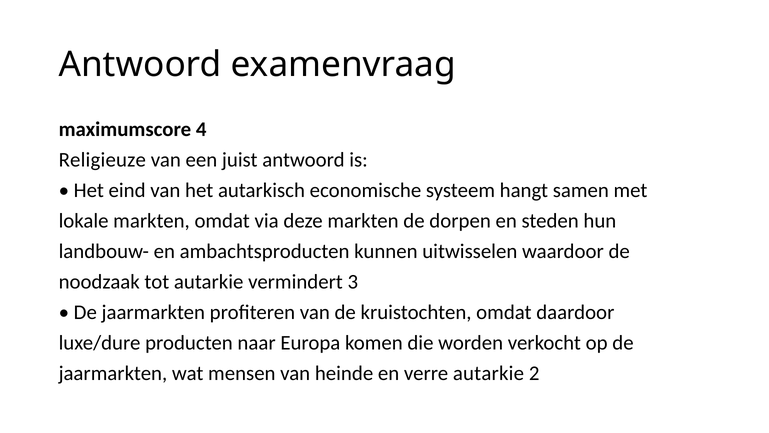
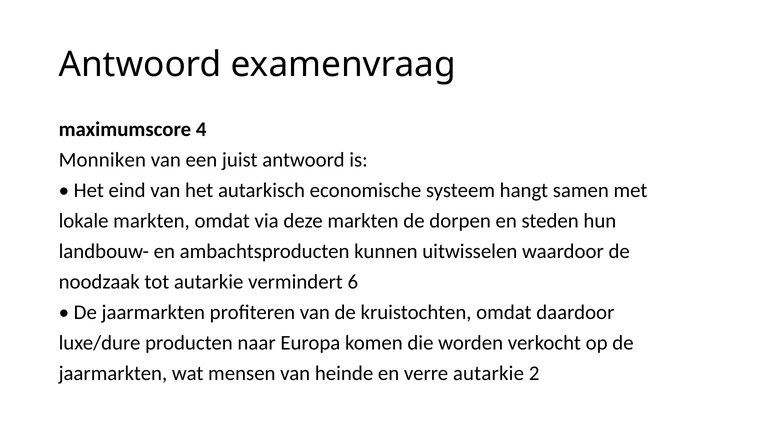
Religieuze: Religieuze -> Monniken
3: 3 -> 6
